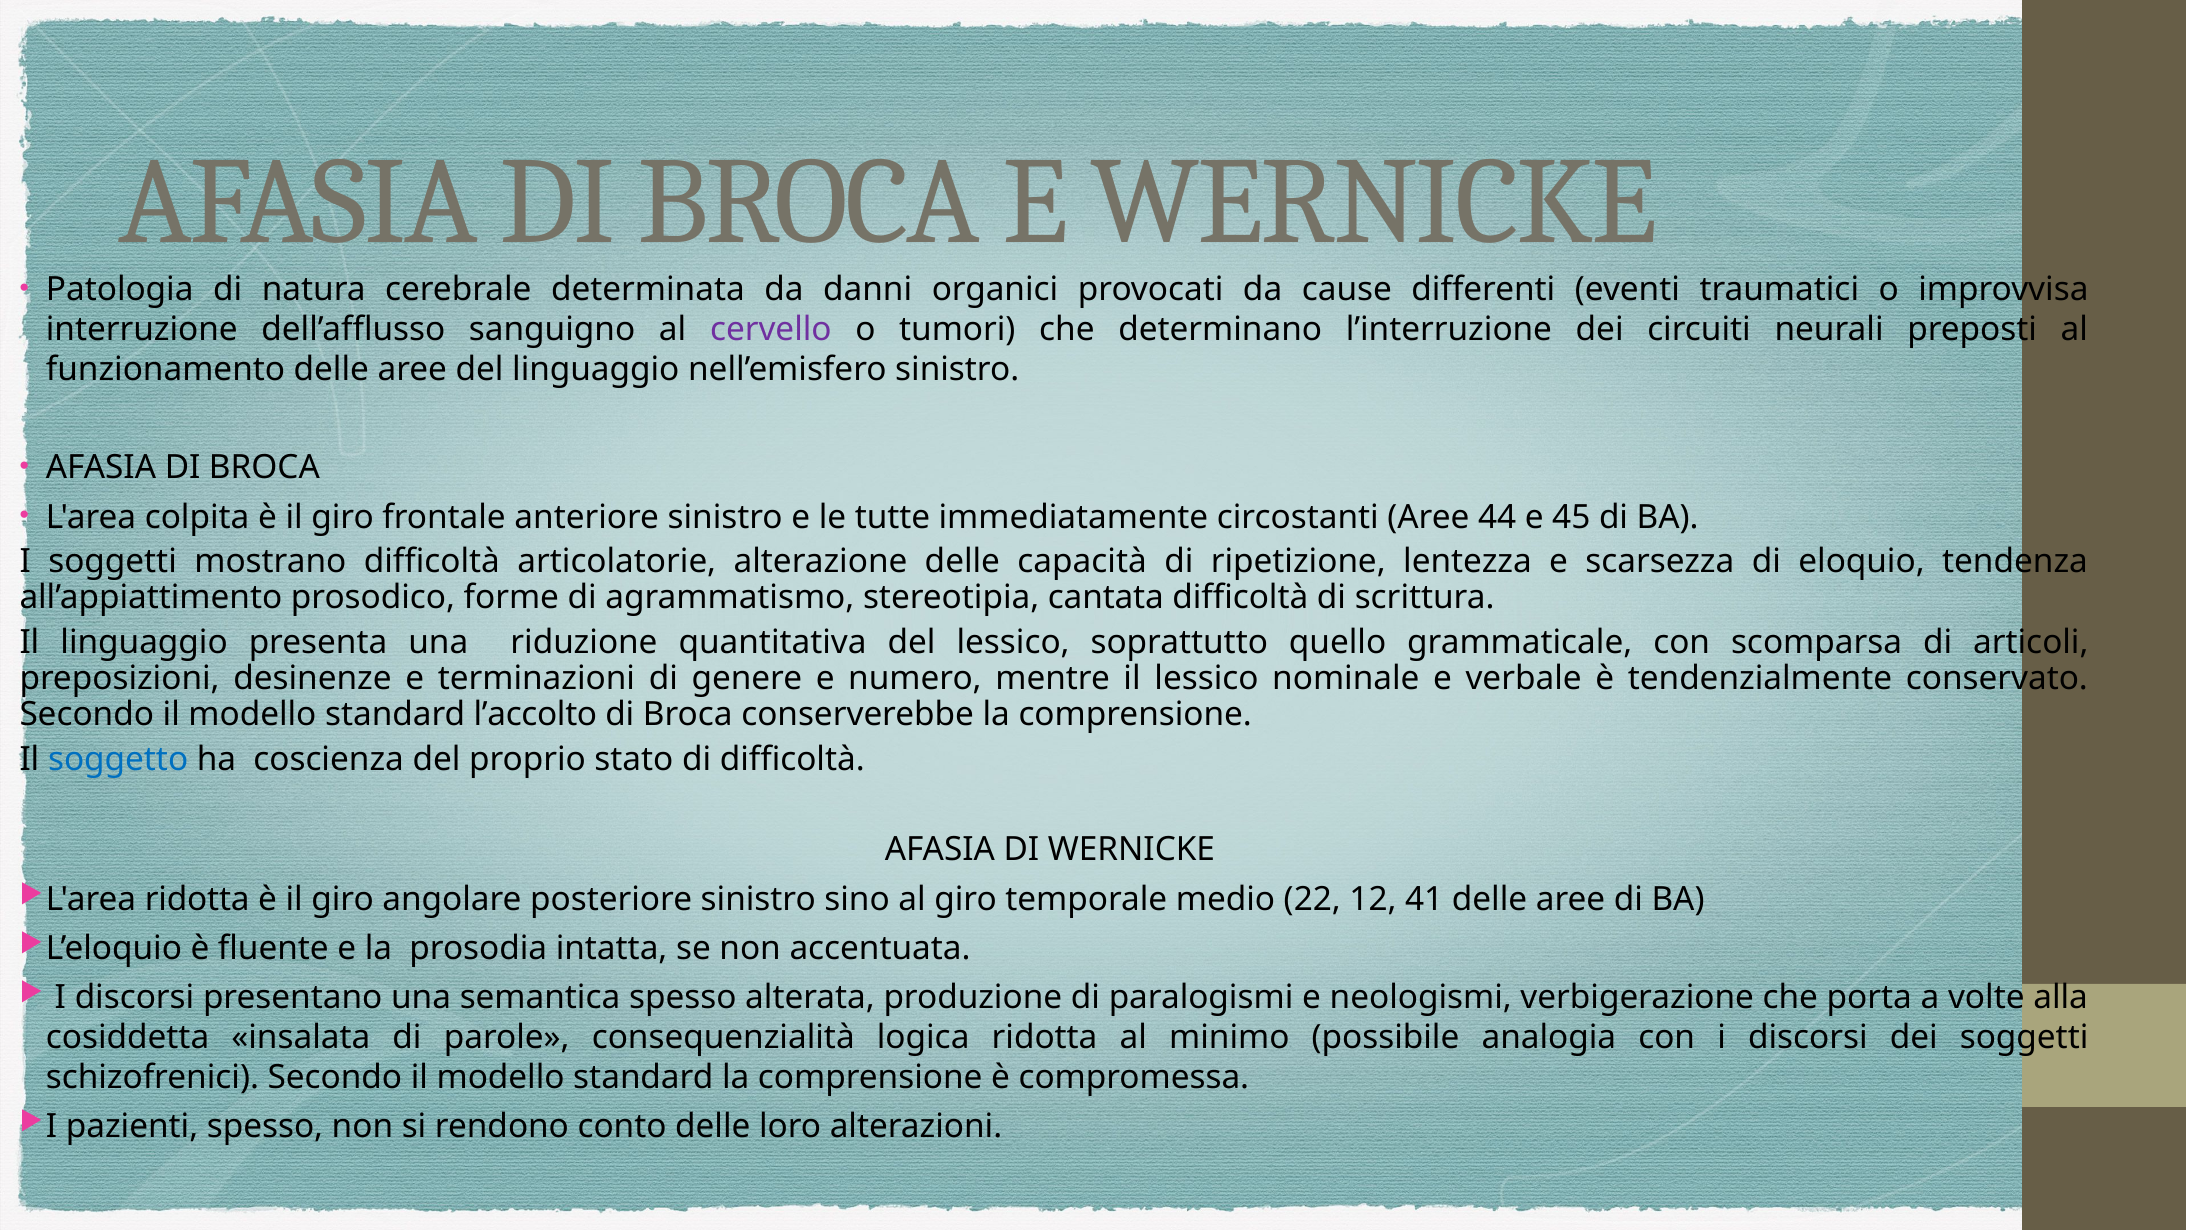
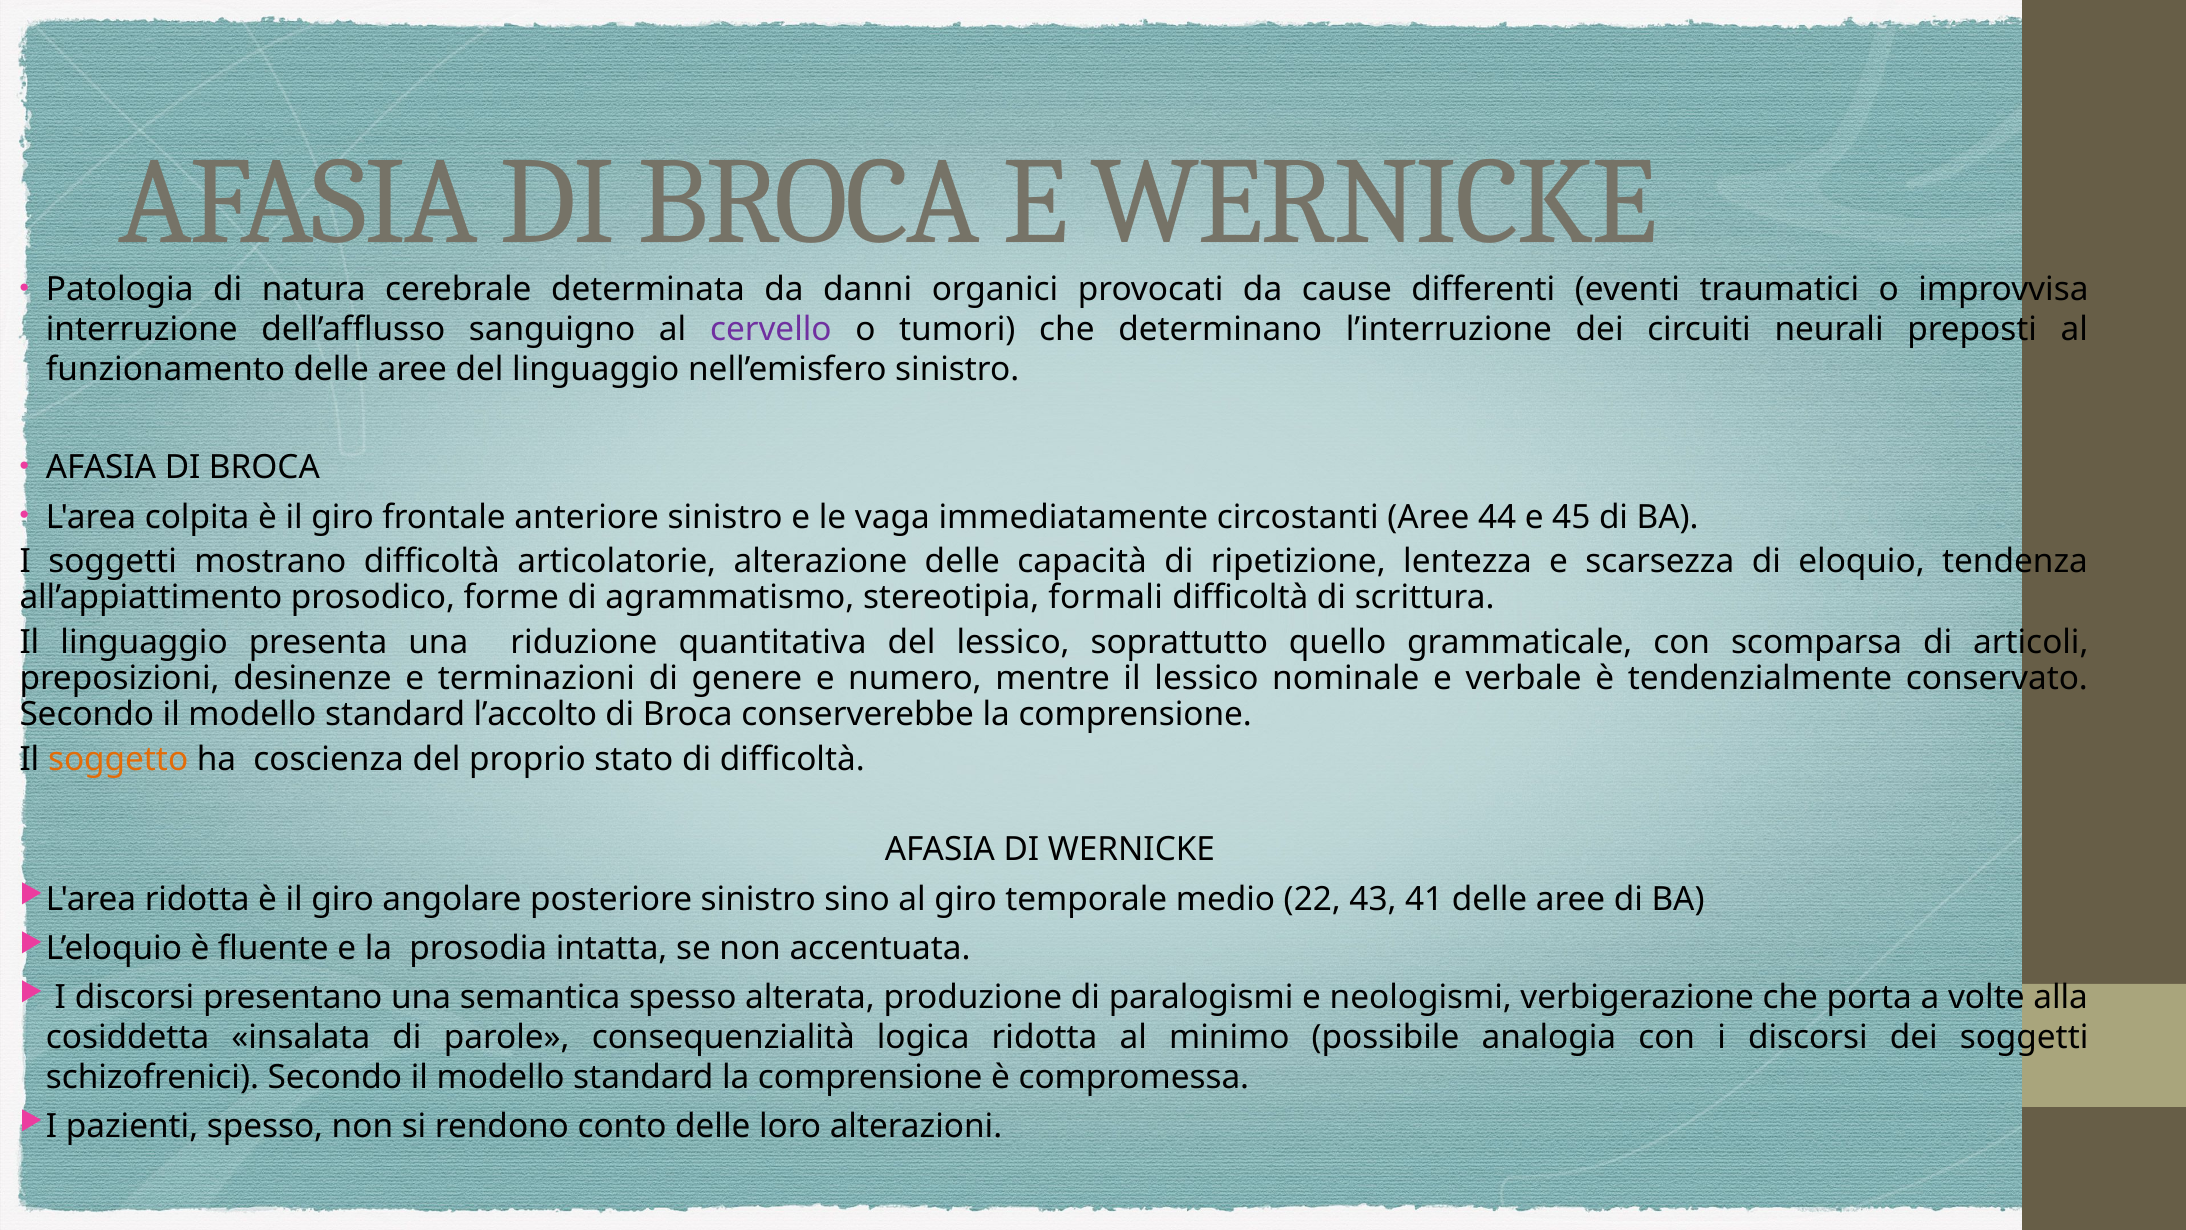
tutte: tutte -> vaga
cantata: cantata -> formali
soggetto colour: blue -> orange
12: 12 -> 43
